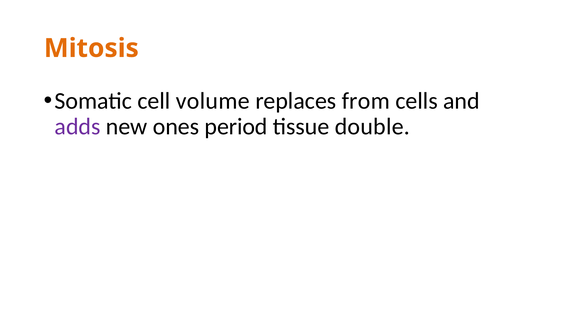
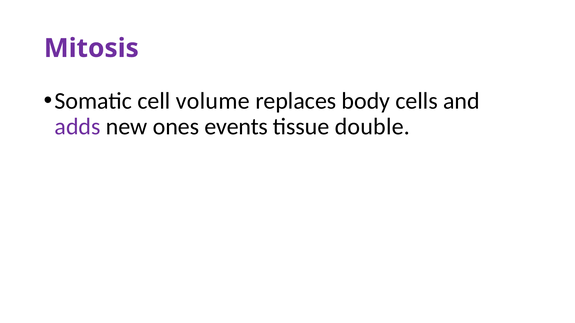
Mitosis colour: orange -> purple
from: from -> body
period: period -> events
